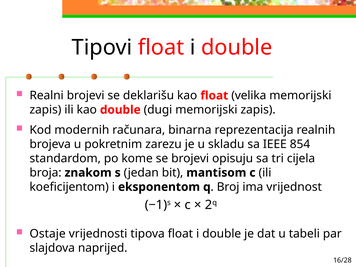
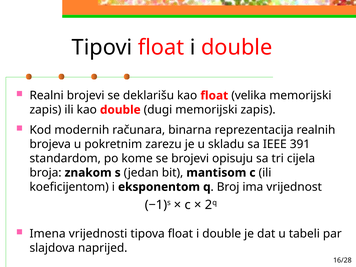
854: 854 -> 391
Ostaje: Ostaje -> Imena
